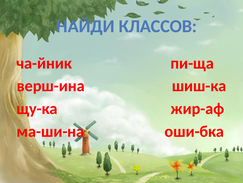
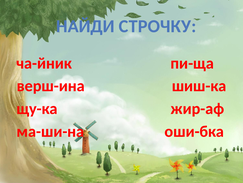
КЛАССОВ: КЛАССОВ -> СТРОЧКУ
